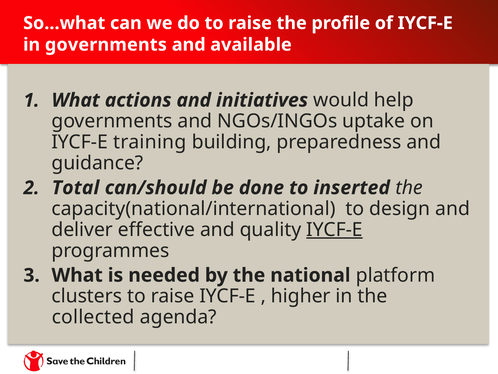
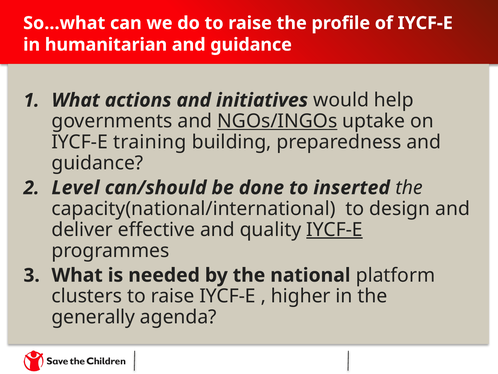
in governments: governments -> humanitarian
available at (251, 45): available -> guidance
NGOs/INGOs underline: none -> present
Total: Total -> Level
collected: collected -> generally
